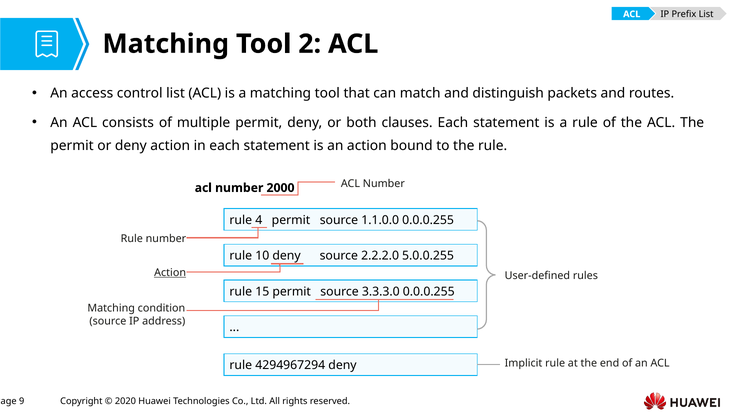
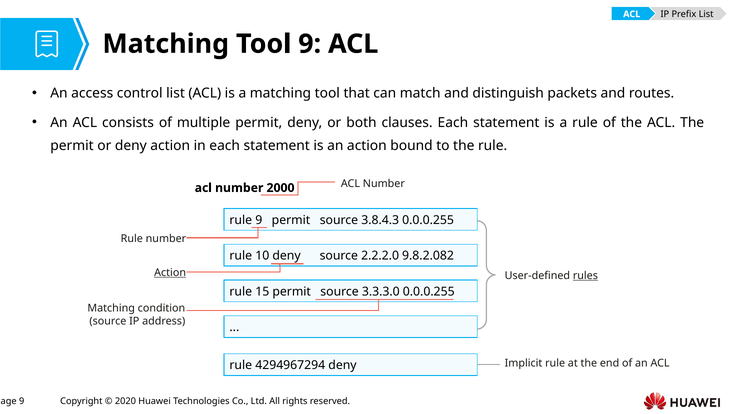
Tool 2: 2 -> 9
rule 4: 4 -> 9
1.1.0.0: 1.1.0.0 -> 3.8.4.3
5.0.0.255: 5.0.0.255 -> 9.8.2.082
rules underline: none -> present
